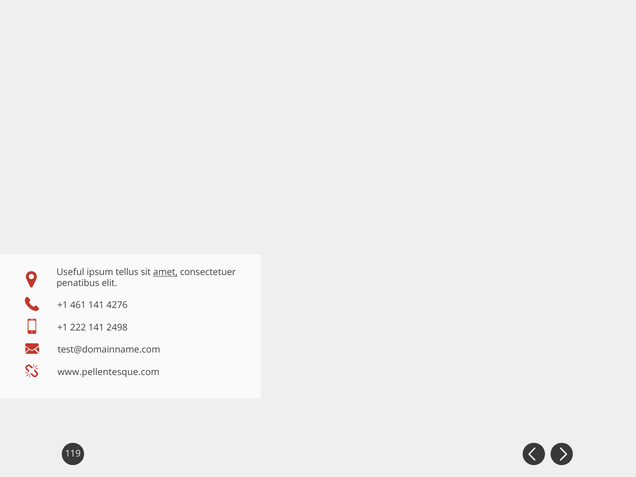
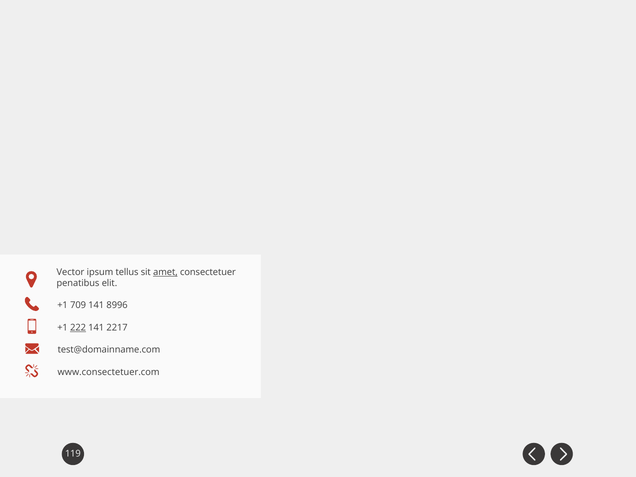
Useful: Useful -> Vector
461: 461 -> 709
4276: 4276 -> 8996
222 underline: none -> present
2498: 2498 -> 2217
www.pellentesque.com: www.pellentesque.com -> www.consectetuer.com
